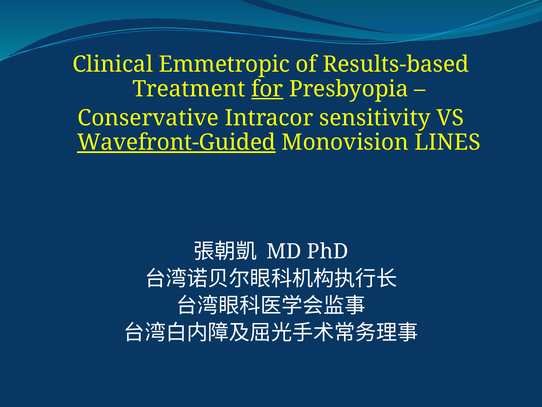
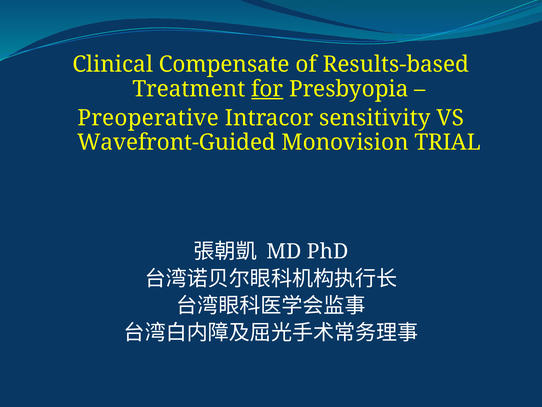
Emmetropic: Emmetropic -> Compensate
Conservative: Conservative -> Preoperative
Wavefront-Guided underline: present -> none
LINES: LINES -> TRIAL
